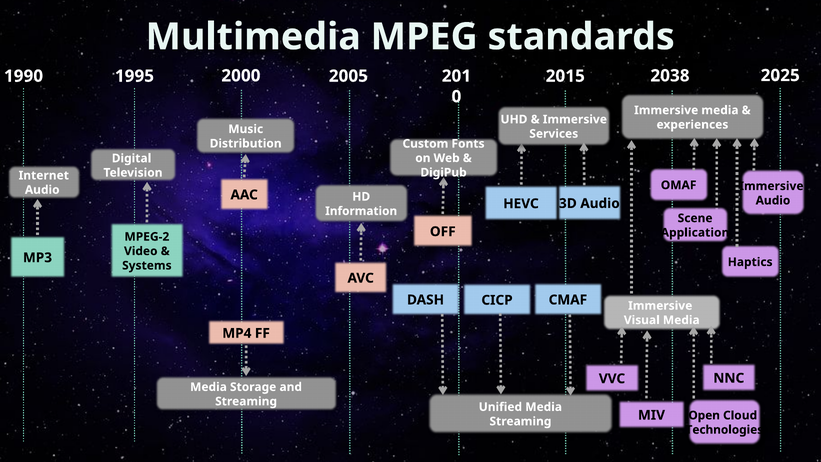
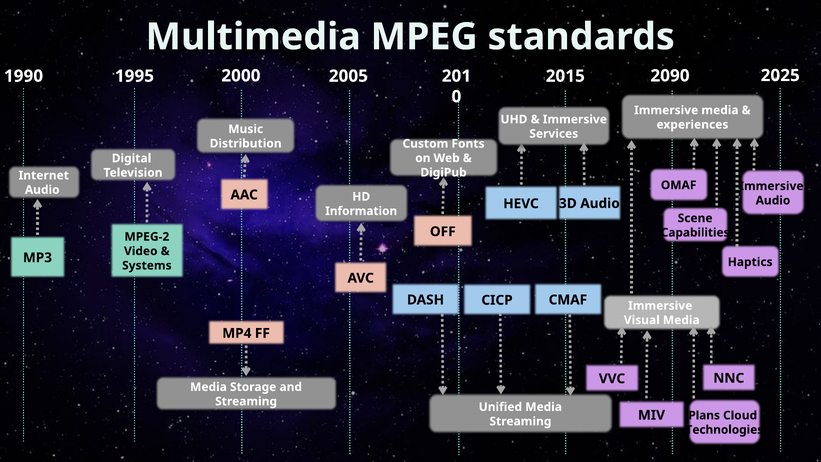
2038: 2038 -> 2090
Application: Application -> Capabilities
Open: Open -> Plans
